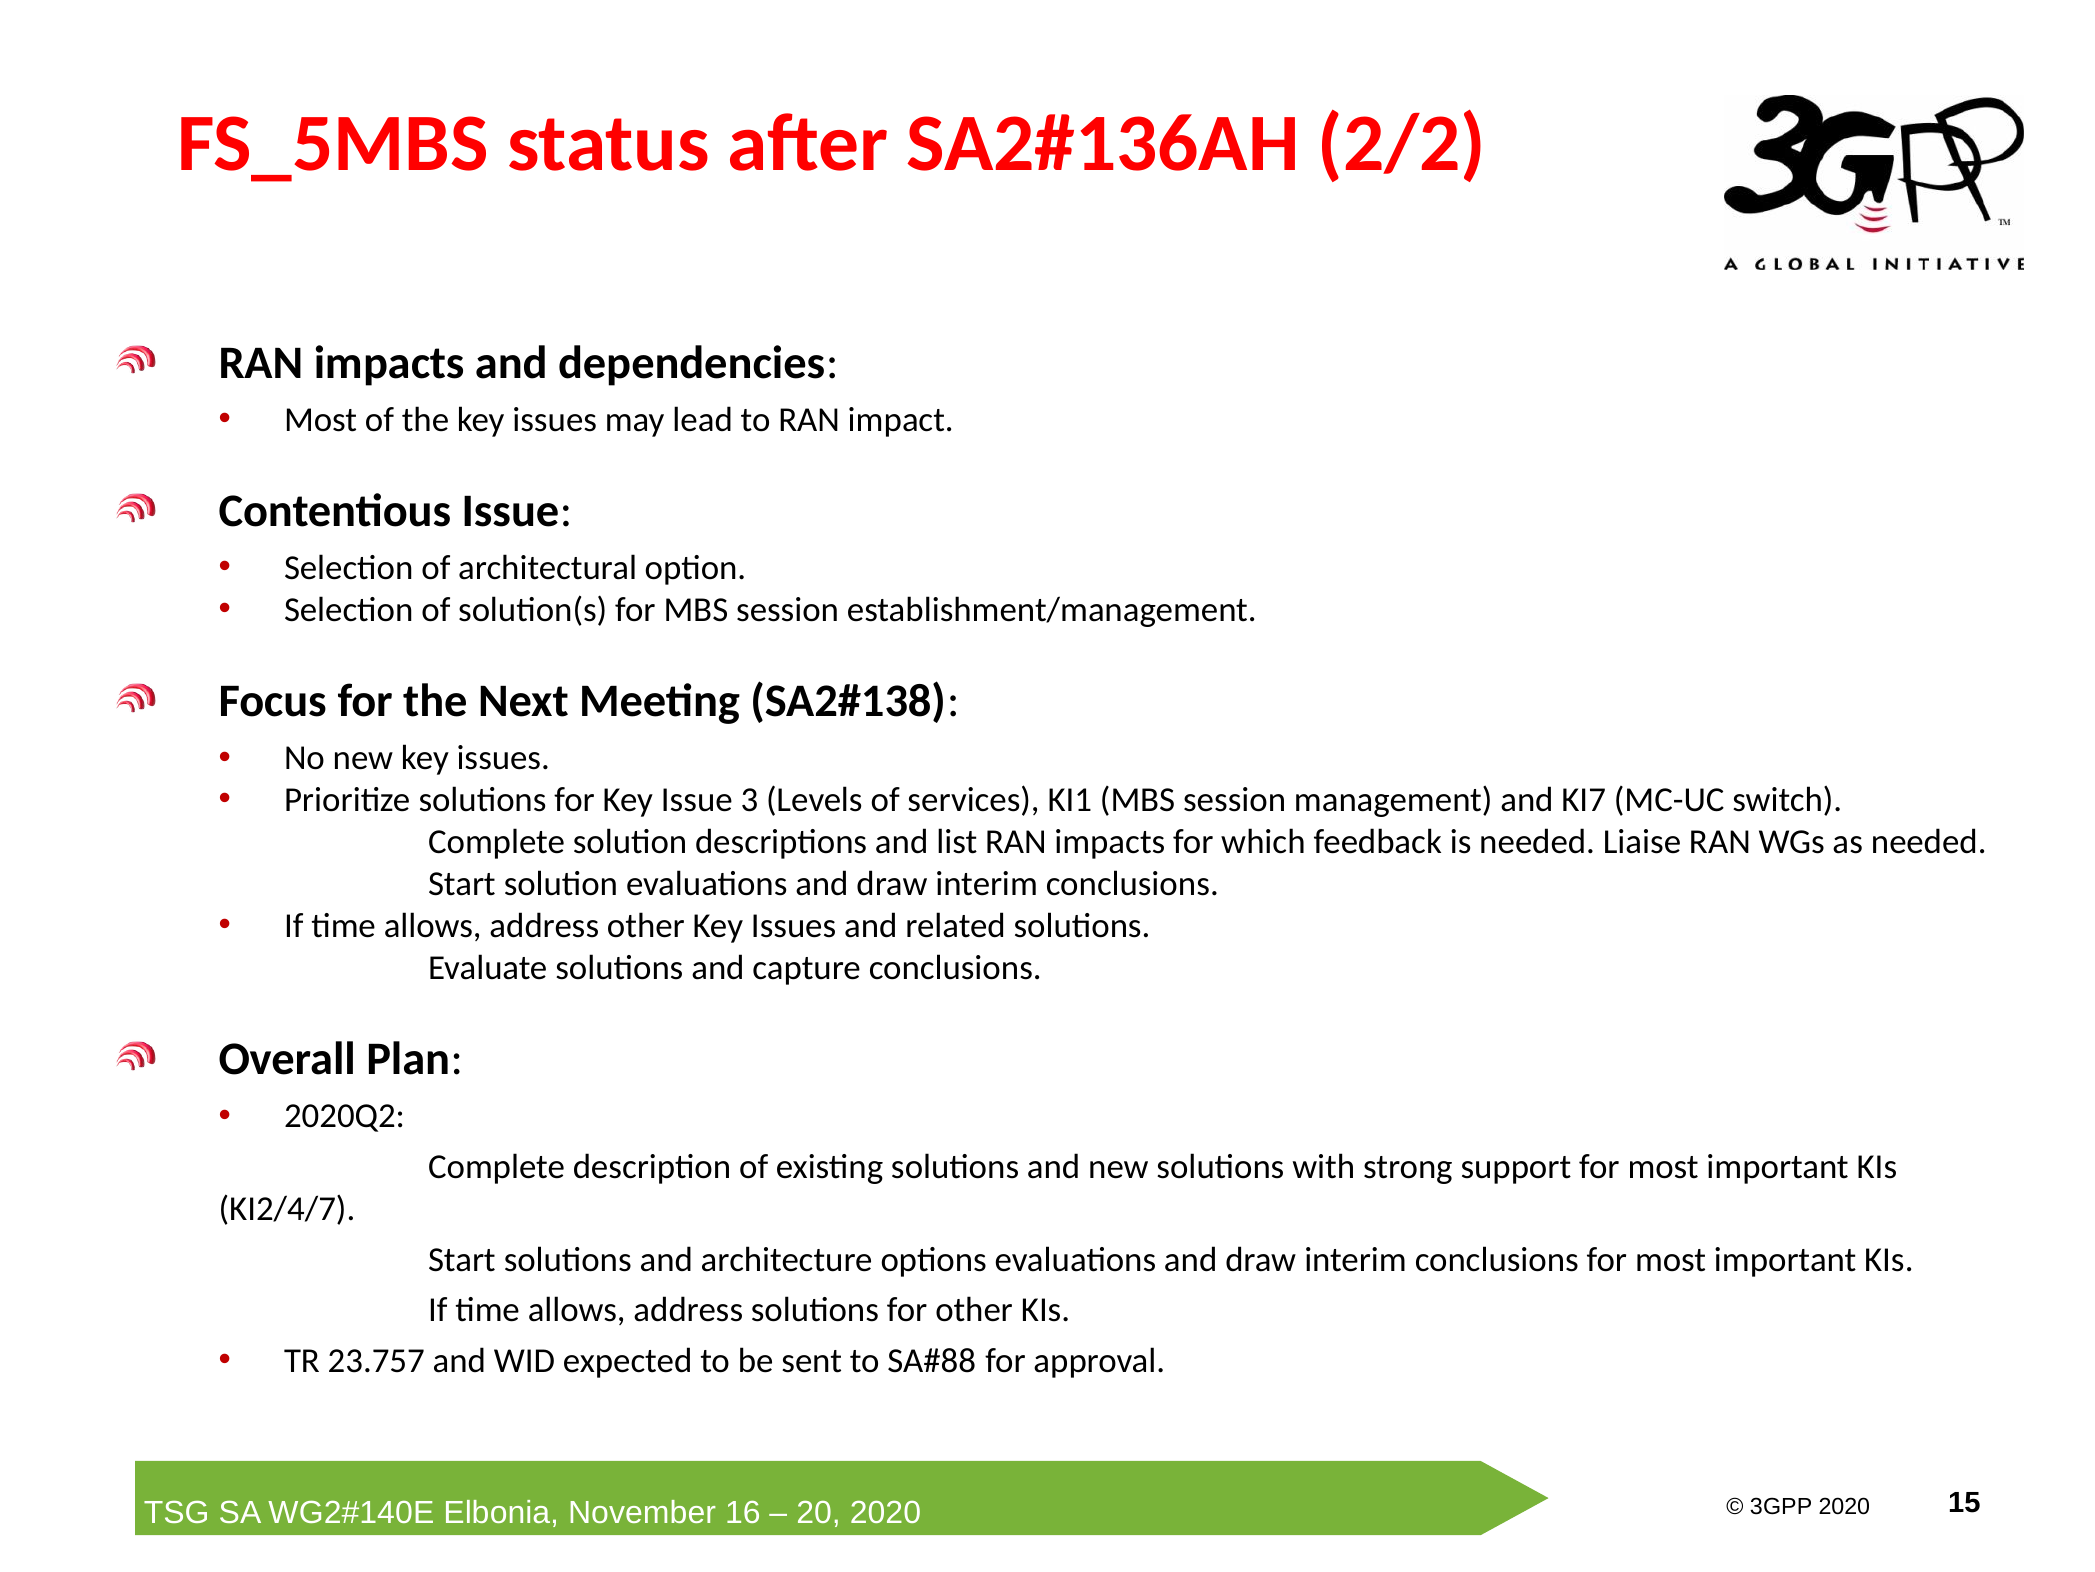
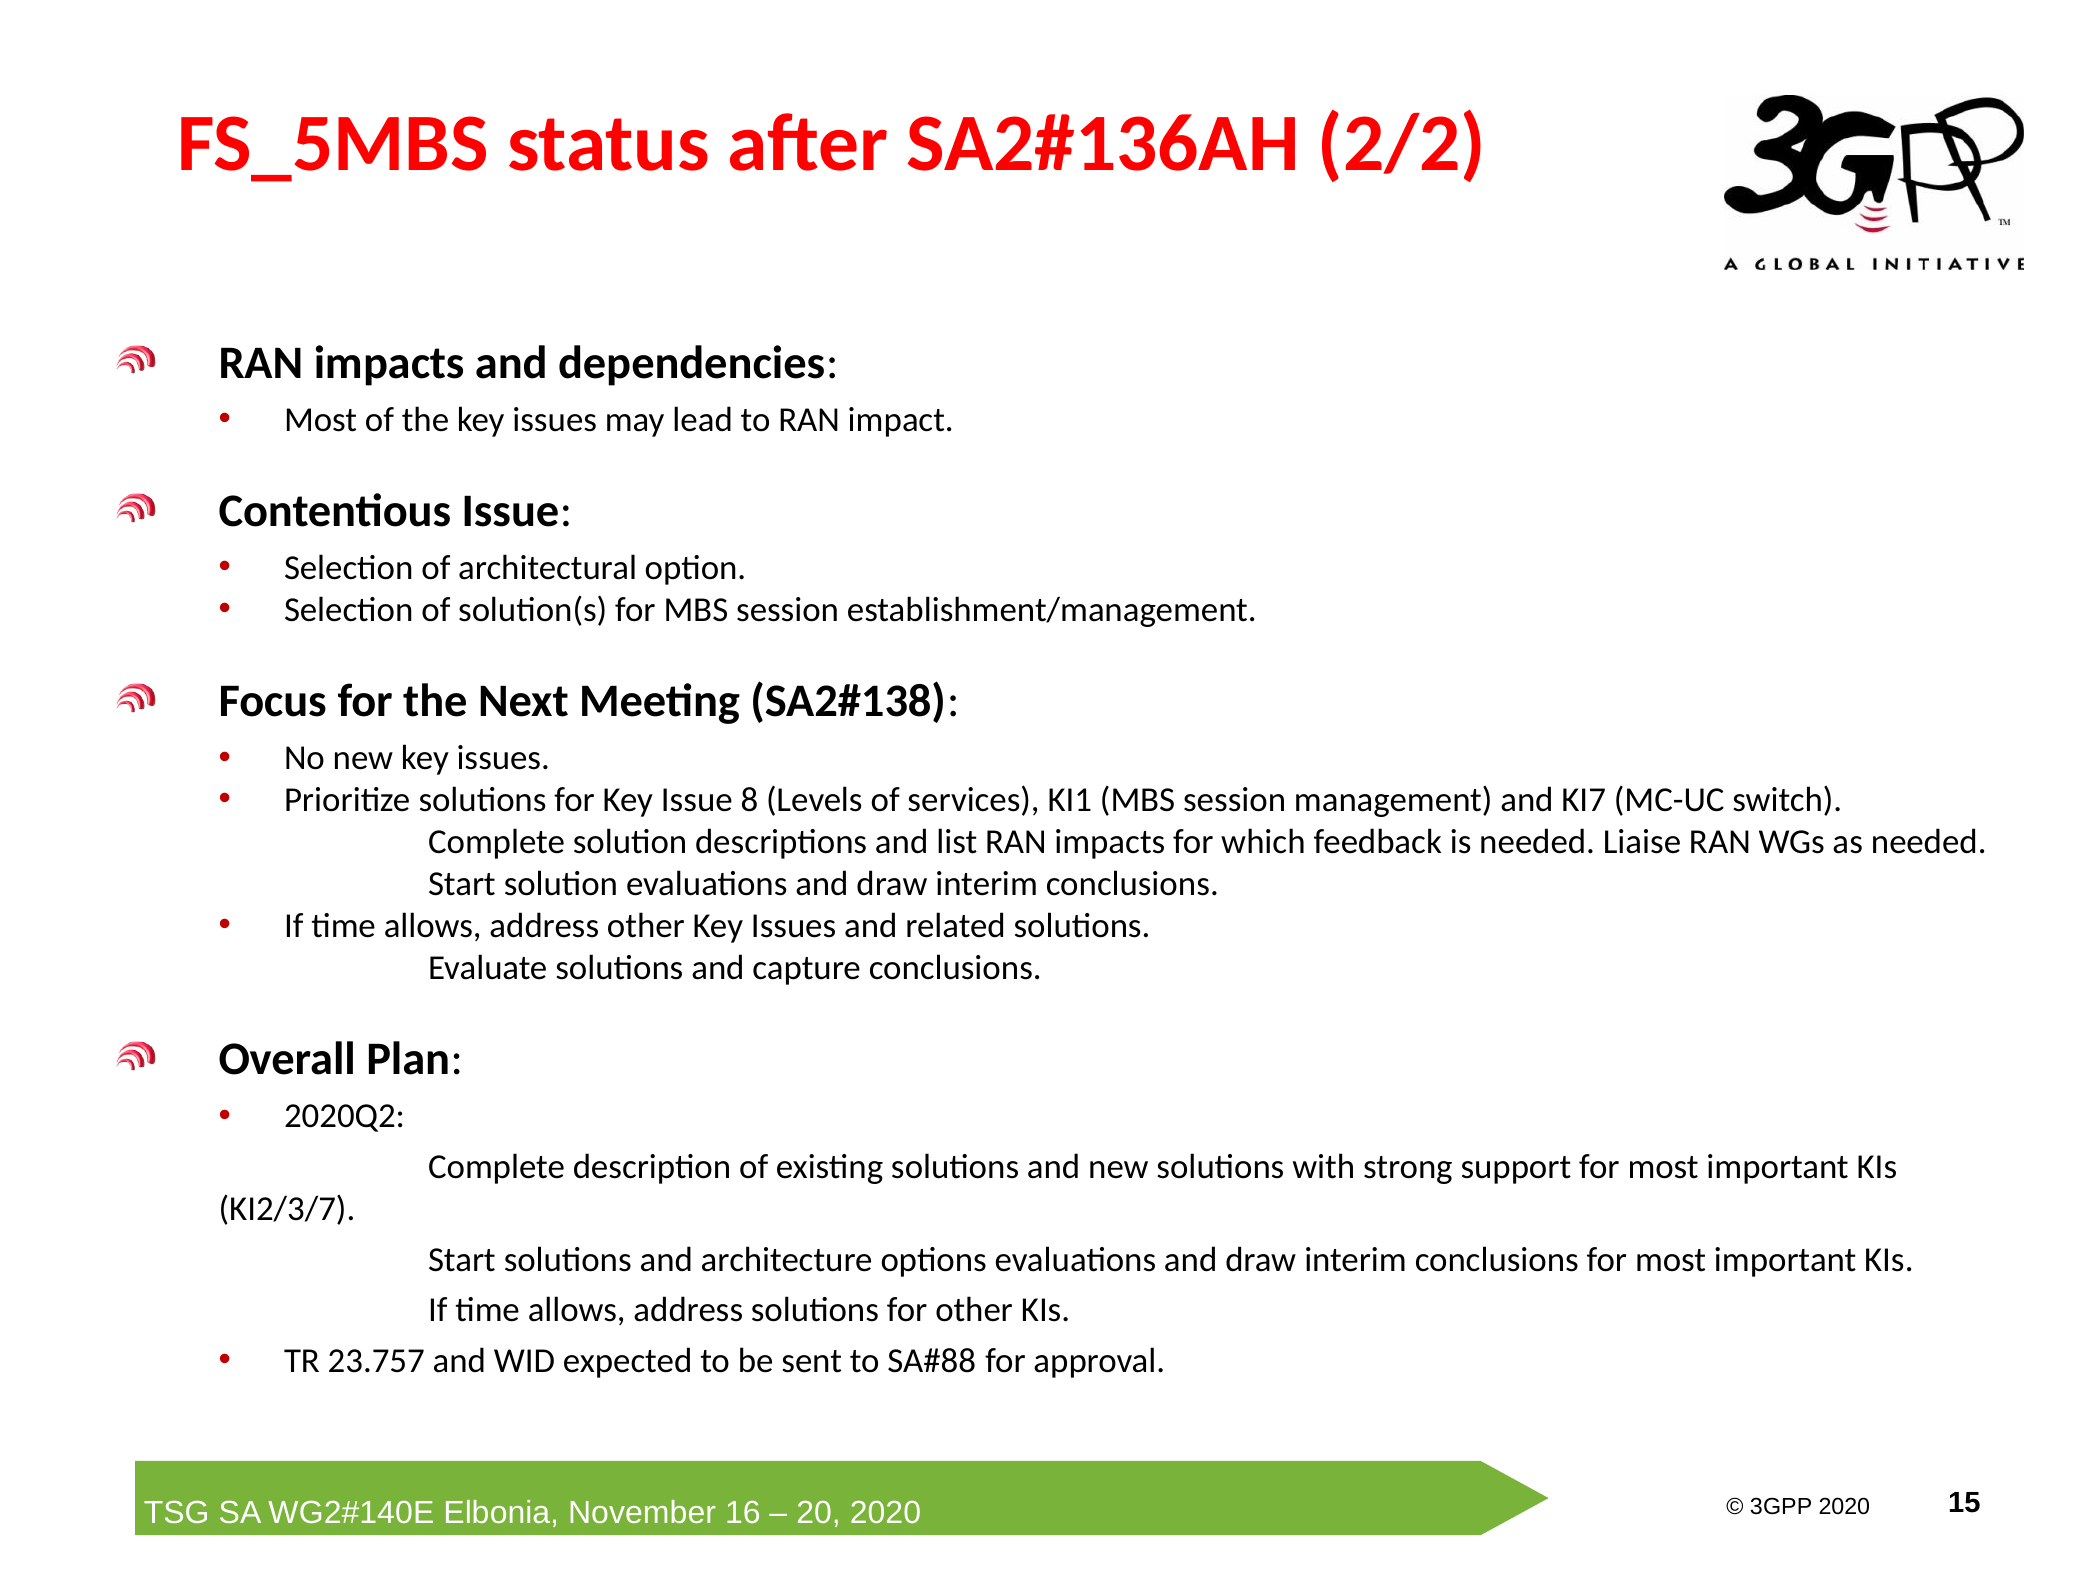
3: 3 -> 8
KI2/4/7: KI2/4/7 -> KI2/3/7
